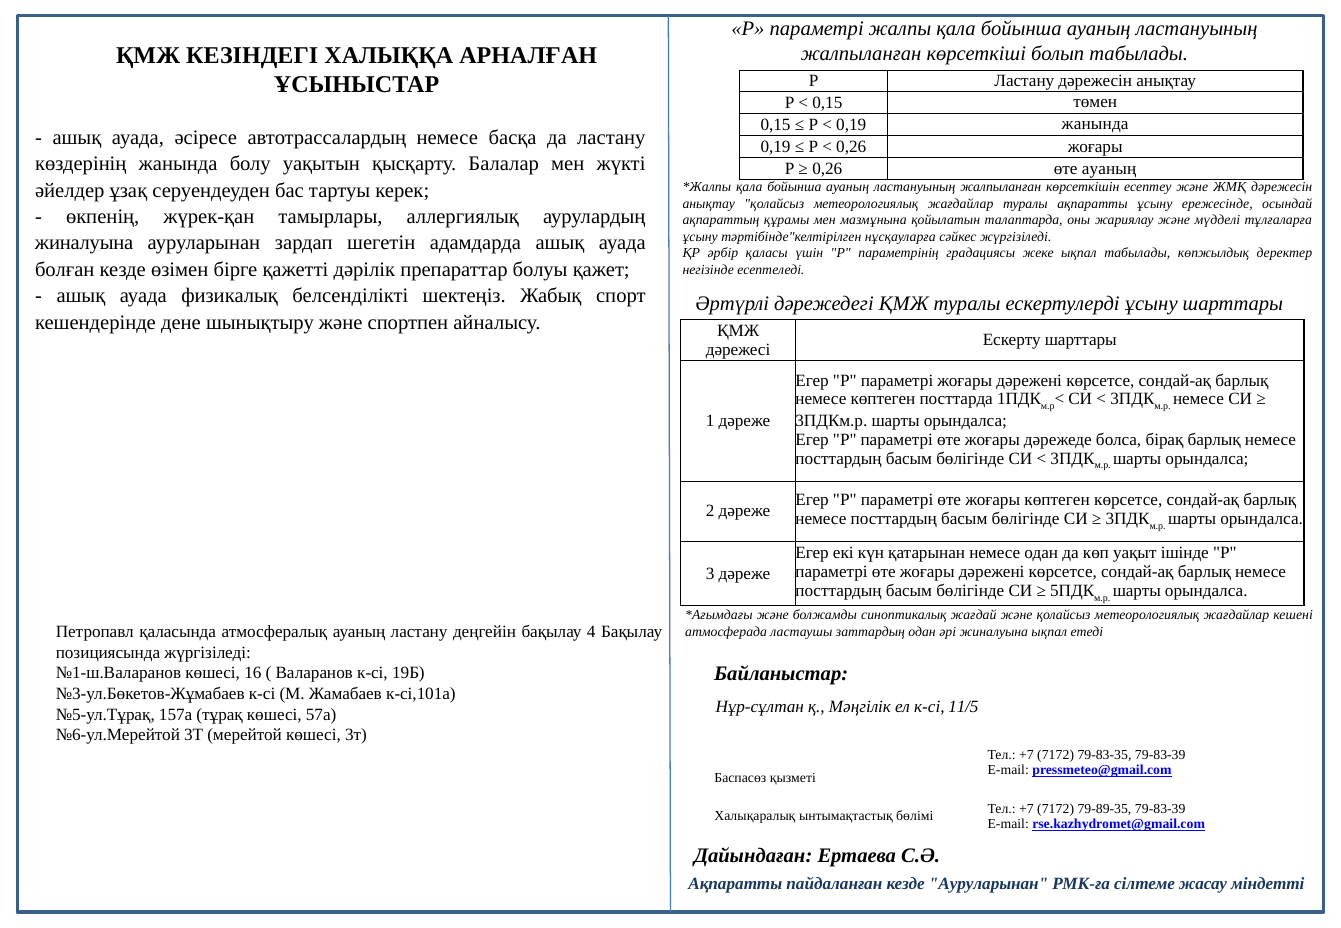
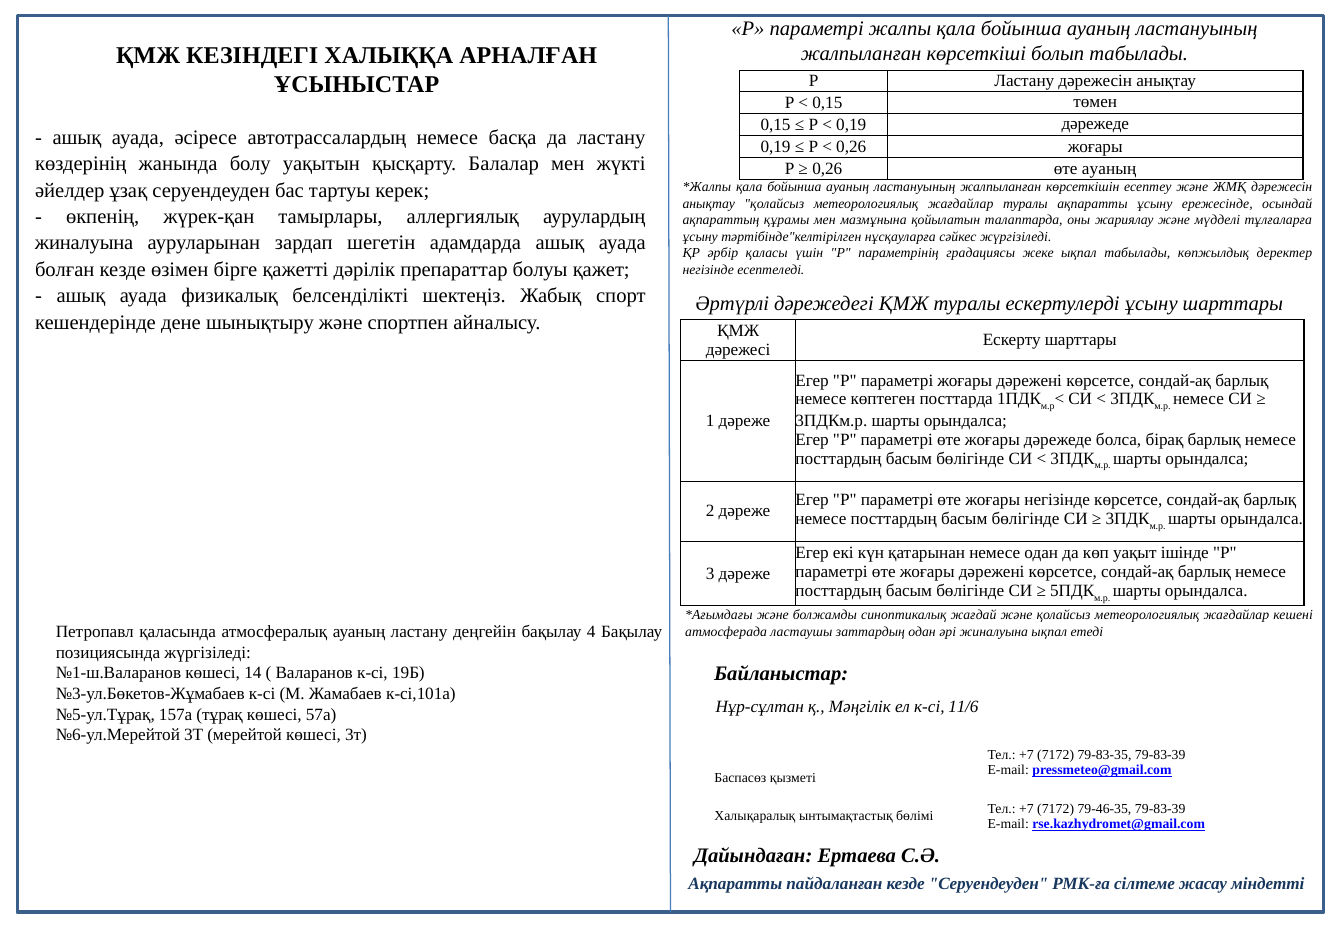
0,19 жанында: жанында -> дәрежеде
жоғары көптеген: көптеген -> негізінде
16: 16 -> 14
11/5: 11/5 -> 11/6
79-89-35: 79-89-35 -> 79-46-35
кезде Ауруларынан: Ауруларынан -> Серуендеуден
